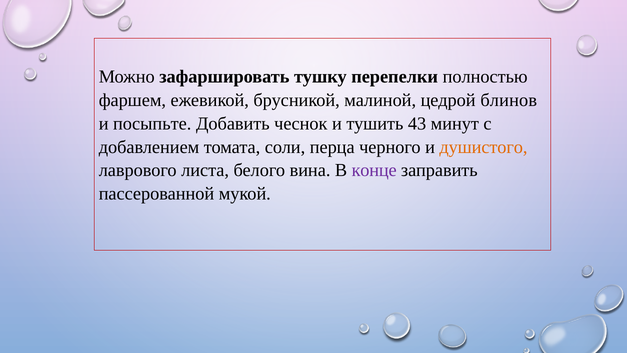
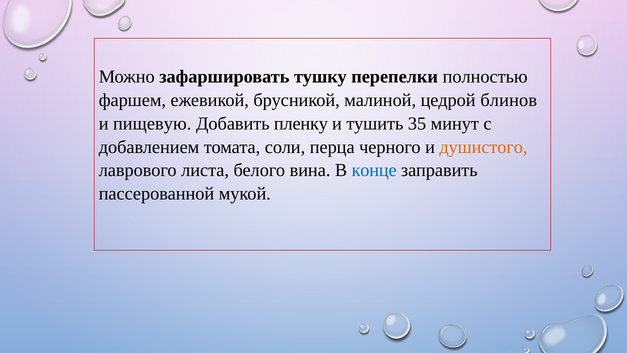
посыпьте: посыпьте -> пищевую
чеснок: чеснок -> пленку
43: 43 -> 35
конце colour: purple -> blue
